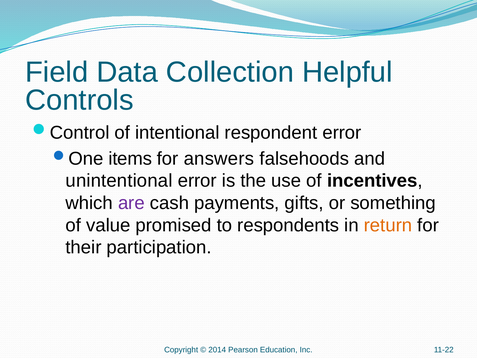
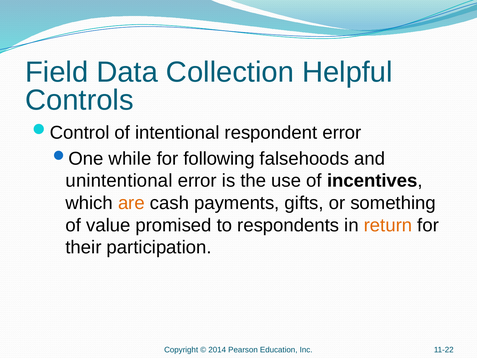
items: items -> while
answers: answers -> following
are colour: purple -> orange
